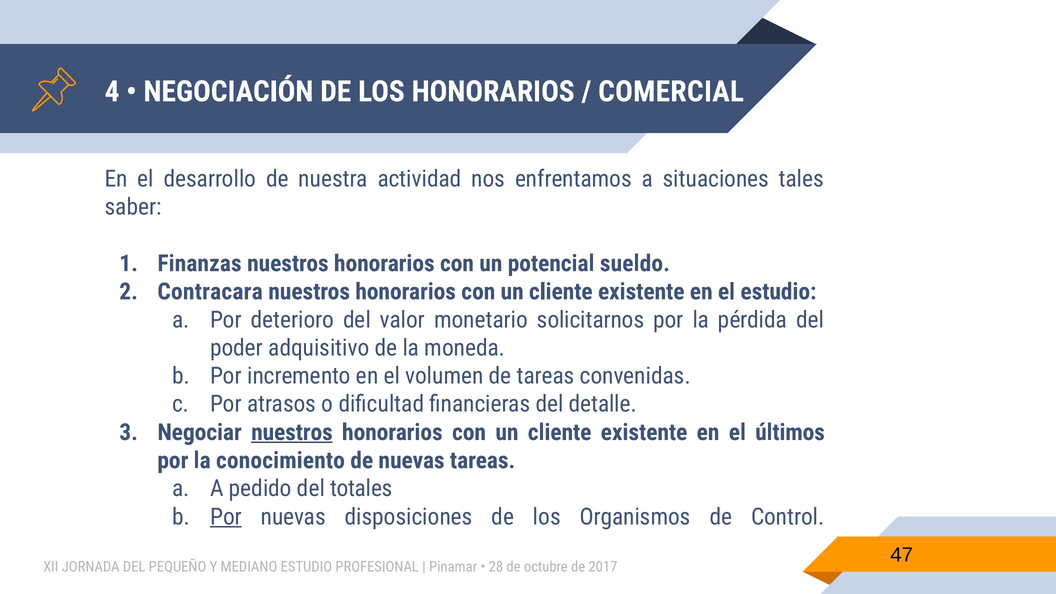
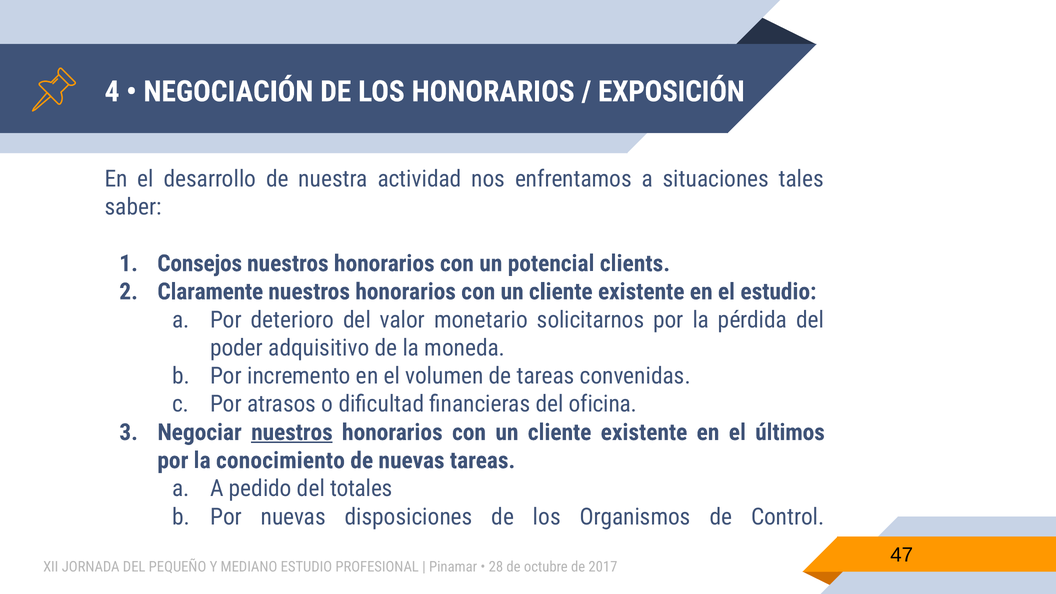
COMERCIAL: COMERCIAL -> EXPOSICIÓN
Finanzas: Finanzas -> Consejos
sueldo: sueldo -> clients
Contracara: Contracara -> Claramente
detalle: detalle -> oficina
Por at (226, 517) underline: present -> none
